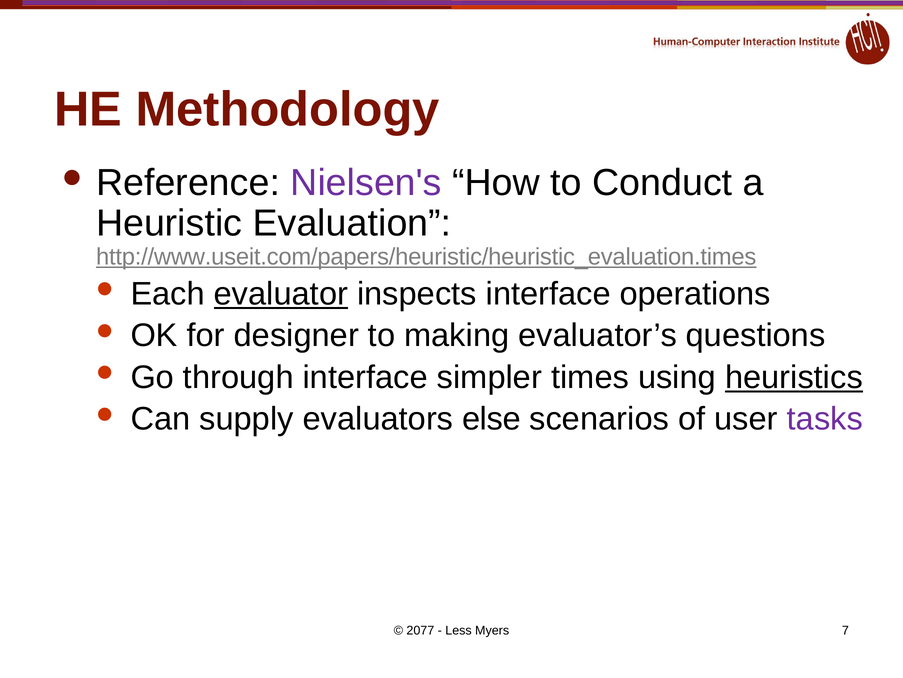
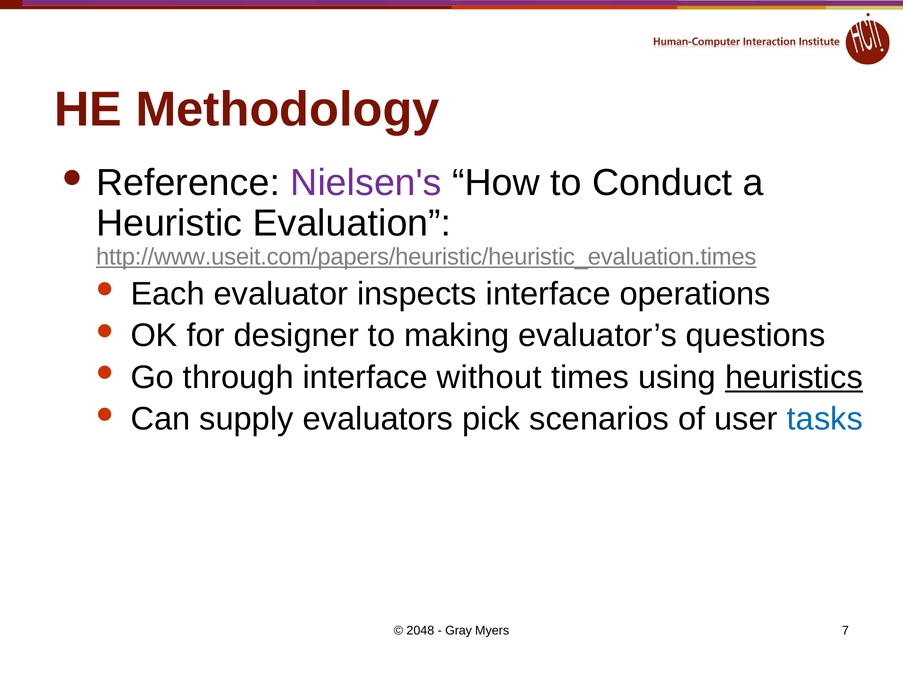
evaluator underline: present -> none
simpler: simpler -> without
else: else -> pick
tasks colour: purple -> blue
2077: 2077 -> 2048
Less: Less -> Gray
